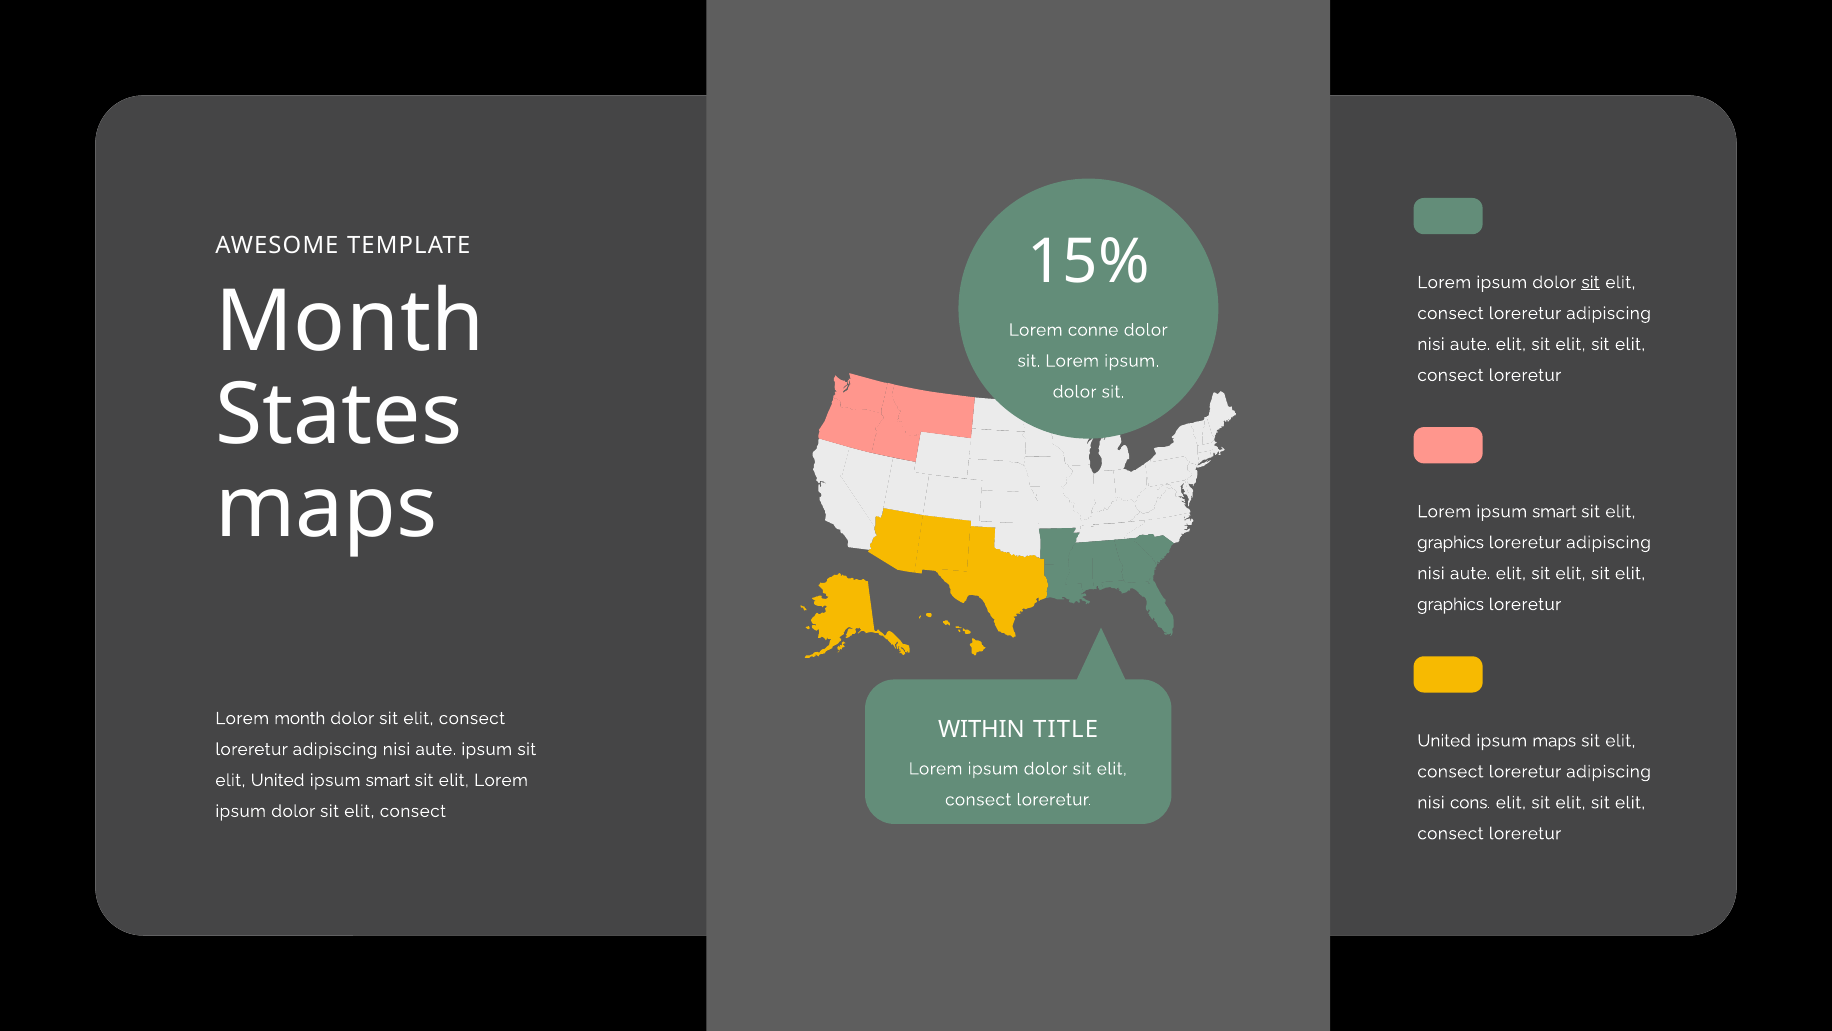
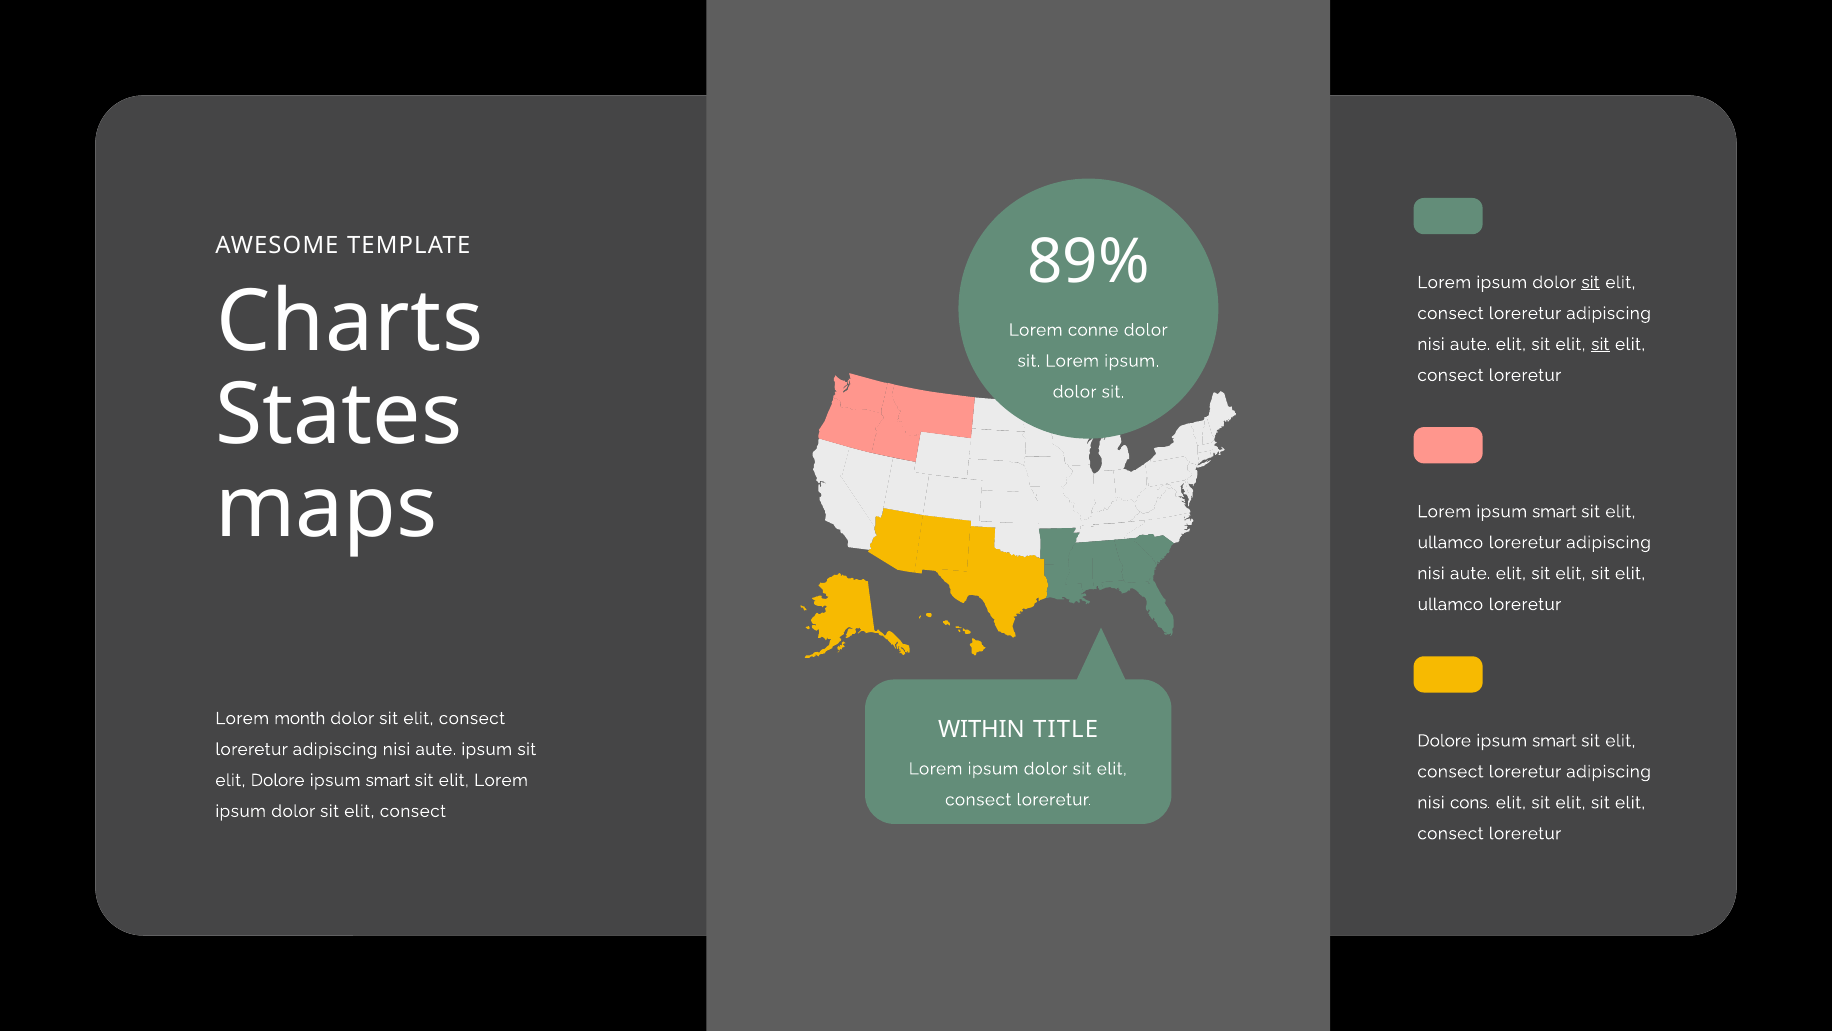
15%: 15% -> 89%
Month at (350, 322): Month -> Charts
sit at (1600, 344) underline: none -> present
graphics at (1451, 542): graphics -> ullamco
graphics at (1451, 604): graphics -> ullamco
United at (1444, 740): United -> Dolore
maps at (1554, 740): maps -> smart
elit United: United -> Dolore
